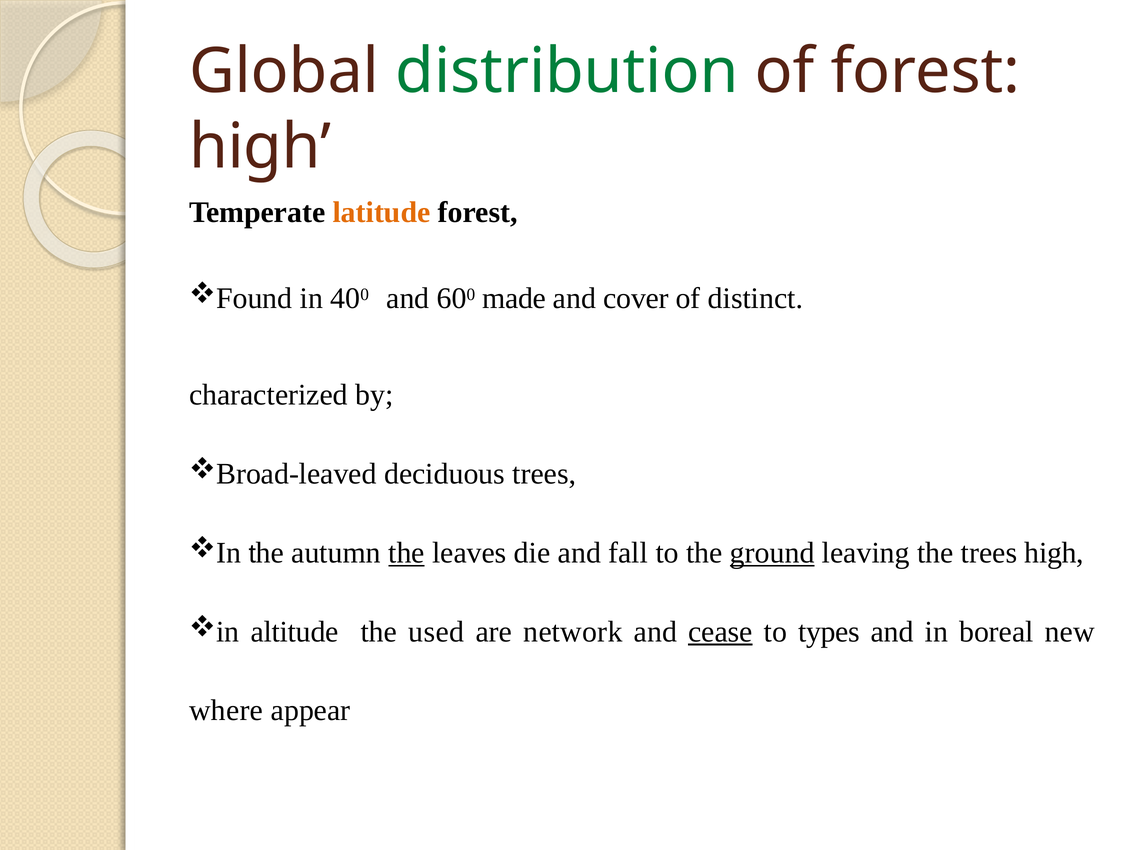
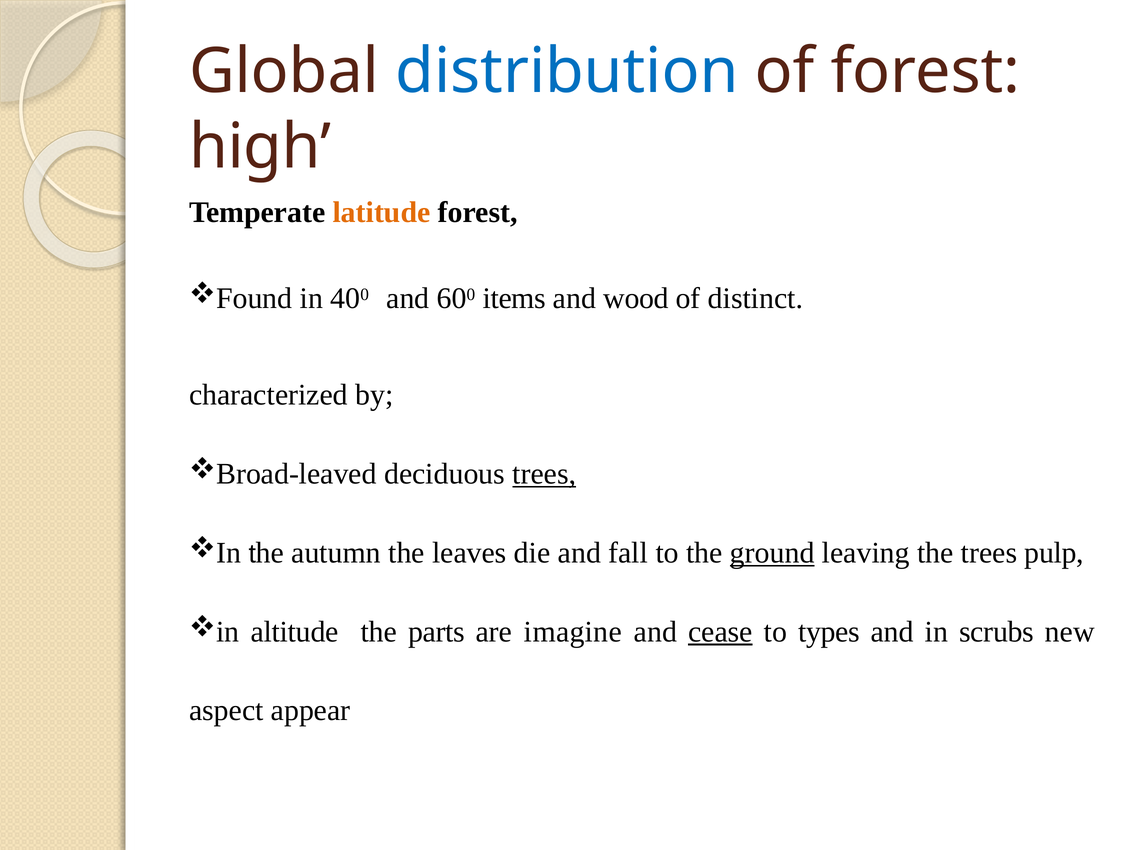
distribution colour: green -> blue
made: made -> items
cover: cover -> wood
trees at (544, 474) underline: none -> present
the at (406, 553) underline: present -> none
trees high: high -> pulp
used: used -> parts
network: network -> imagine
boreal: boreal -> scrubs
where: where -> aspect
